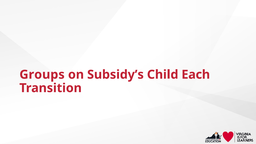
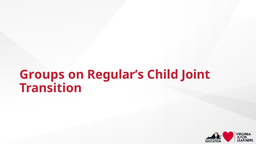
Subsidy’s: Subsidy’s -> Regular’s
Each: Each -> Joint
